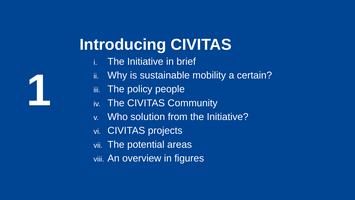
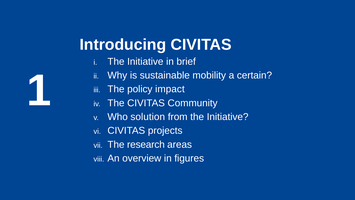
people: people -> impact
potential: potential -> research
